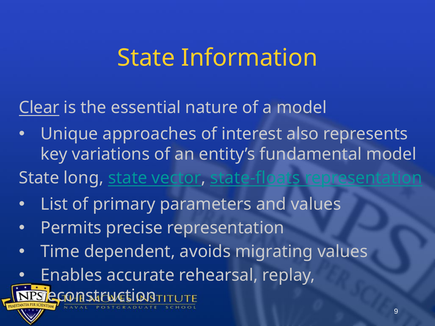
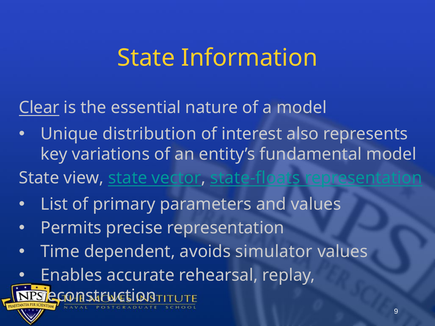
approaches: approaches -> distribution
long: long -> view
migrating: migrating -> simulator
